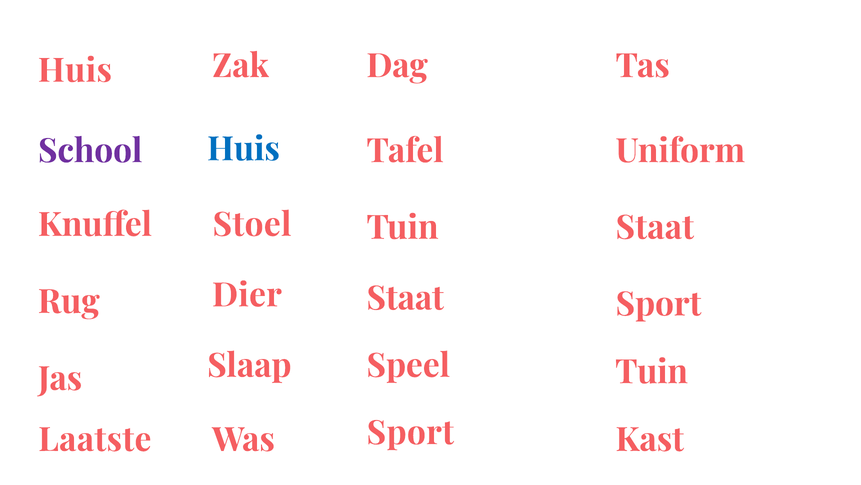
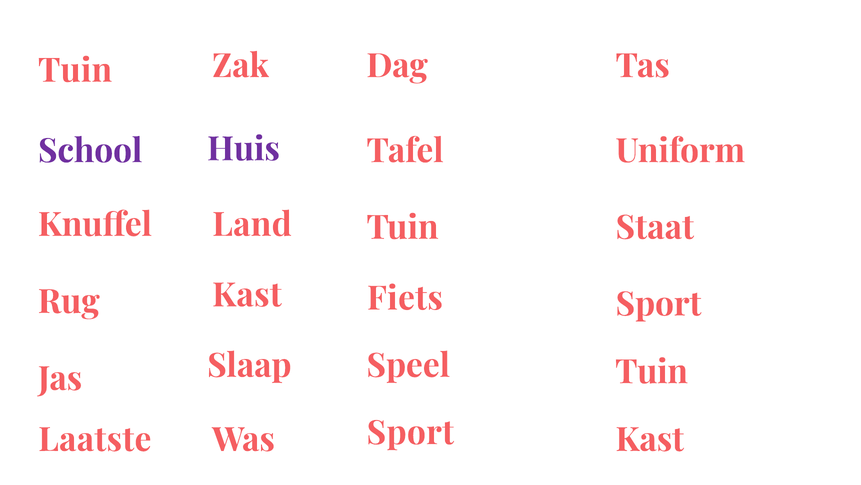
Huis at (75, 71): Huis -> Tuin
Huis at (244, 149) colour: blue -> purple
Stoel: Stoel -> Land
Dier at (247, 295): Dier -> Kast
Staat at (405, 298): Staat -> Fiets
